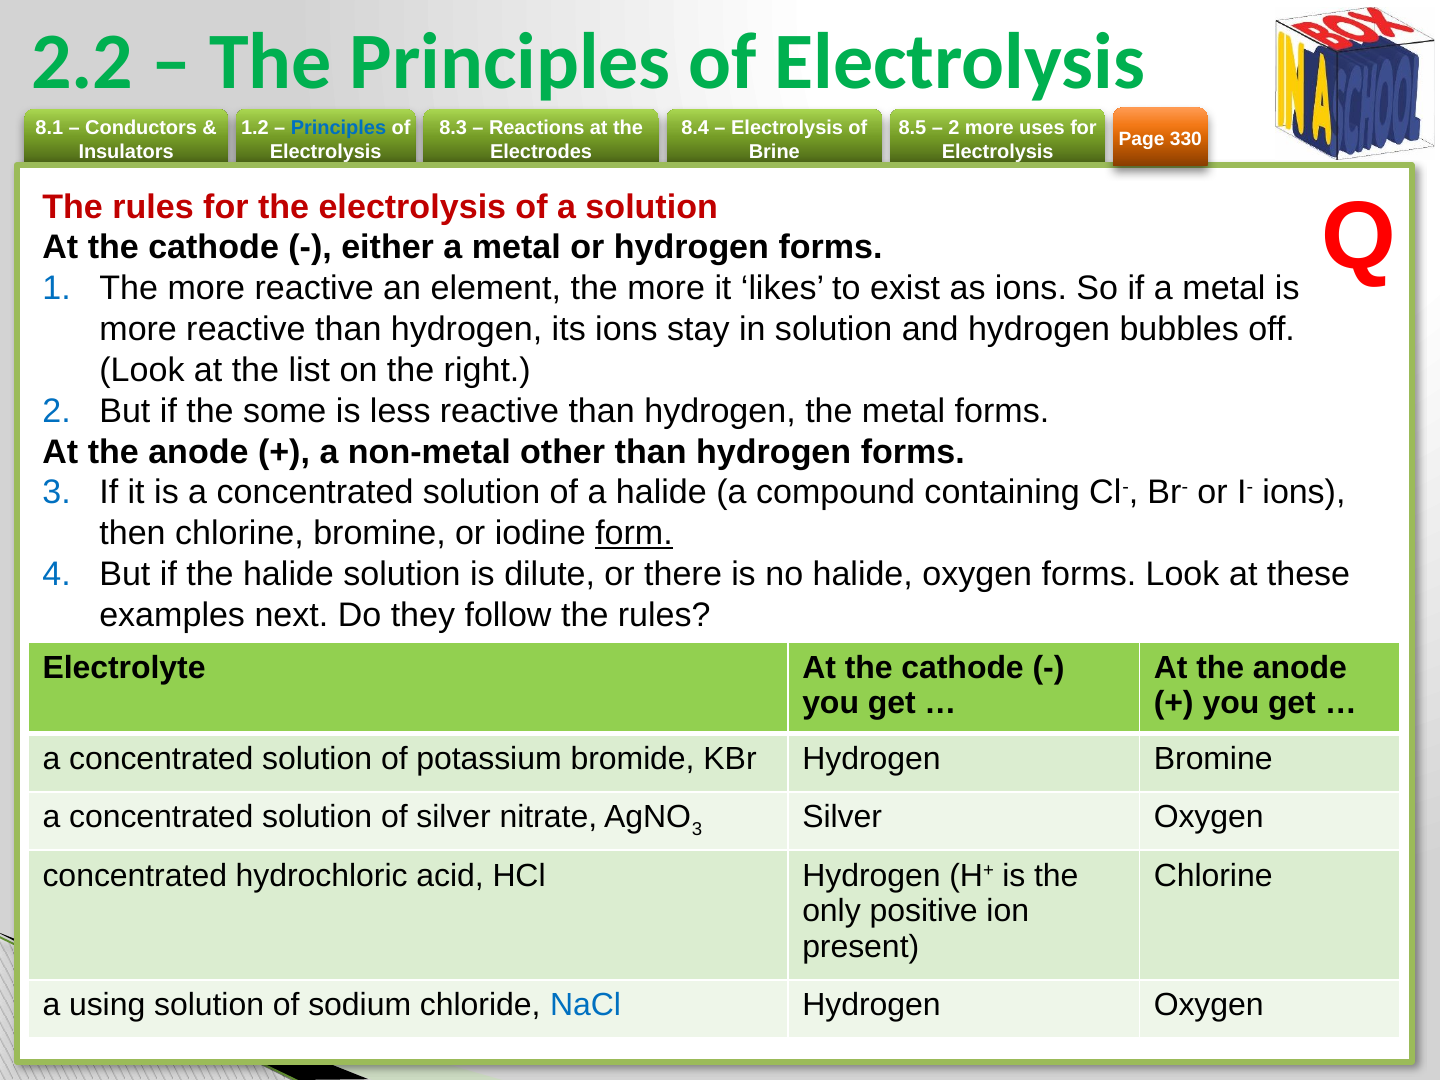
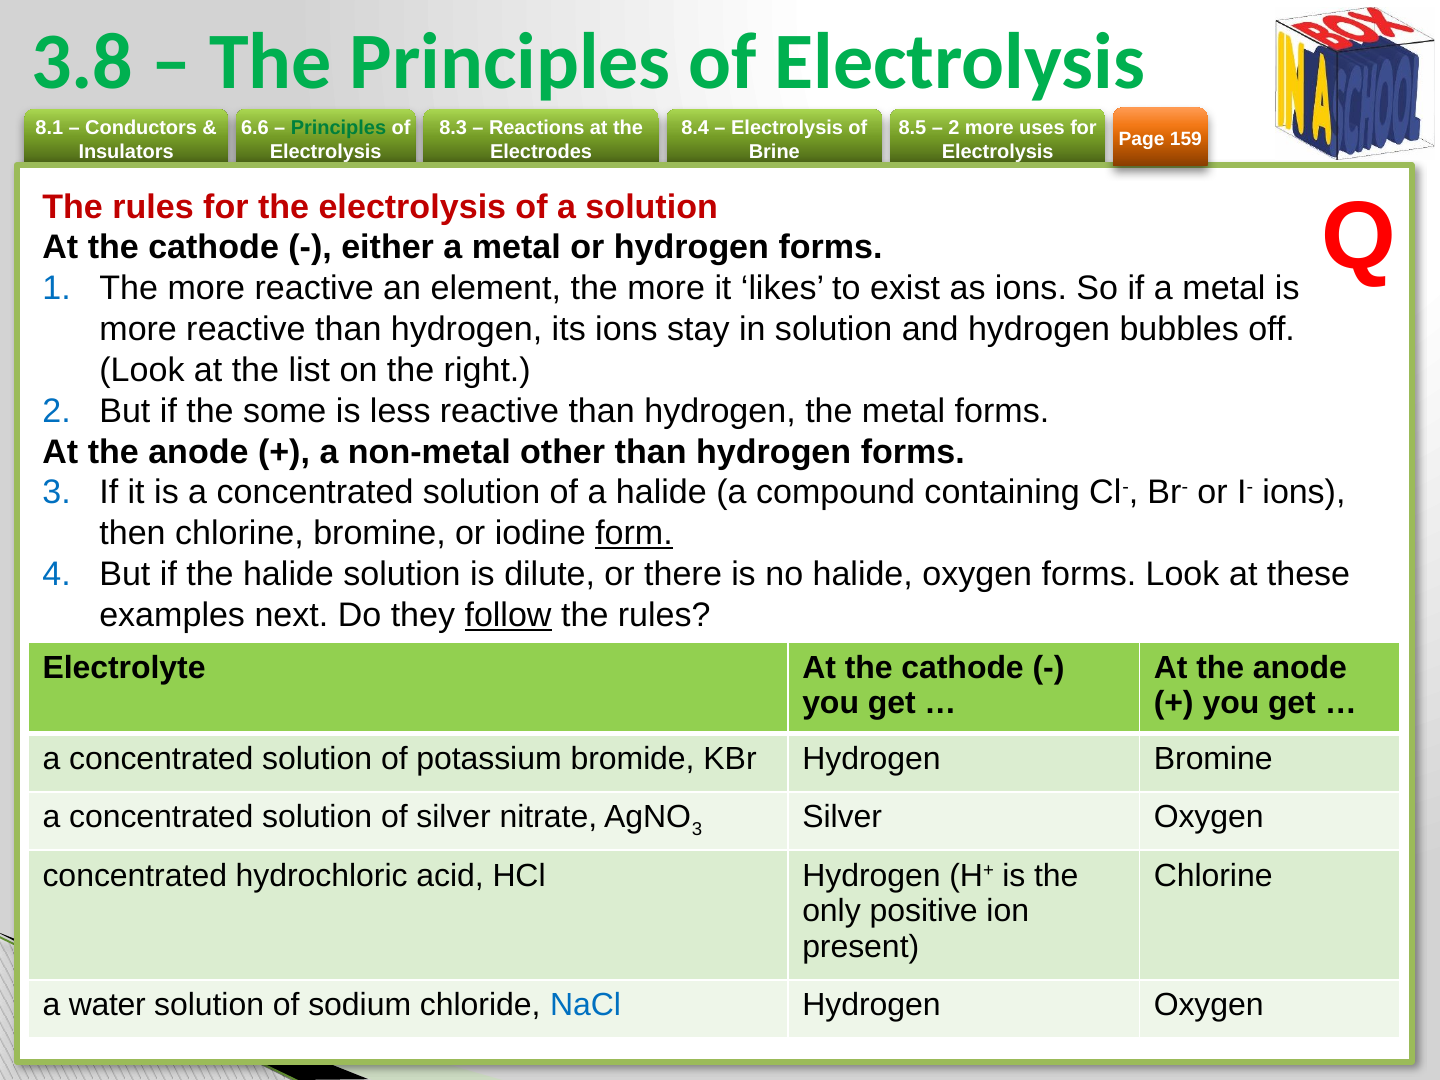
2.2: 2.2 -> 3.8
1.2: 1.2 -> 6.6
Principles at (338, 128) colour: blue -> green
330: 330 -> 159
follow underline: none -> present
using: using -> water
